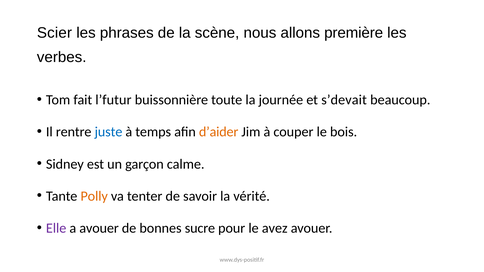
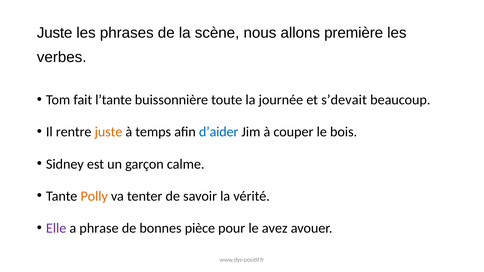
Scier at (54, 33): Scier -> Juste
l’futur: l’futur -> l’tante
juste at (108, 132) colour: blue -> orange
d’aider colour: orange -> blue
a avouer: avouer -> phrase
sucre: sucre -> pièce
